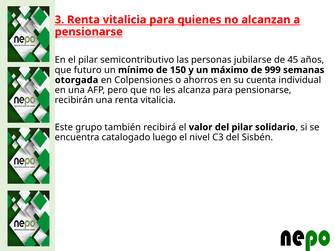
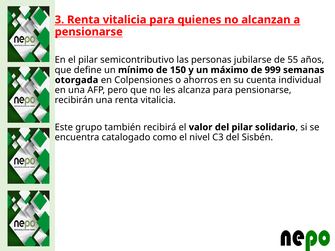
45: 45 -> 55
futuro: futuro -> define
luego: luego -> como
